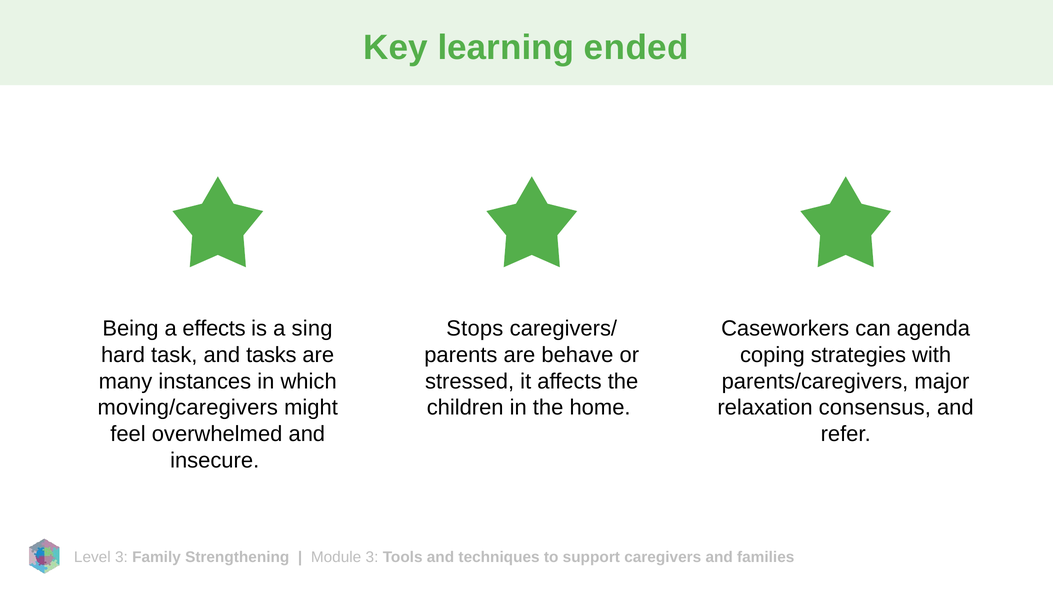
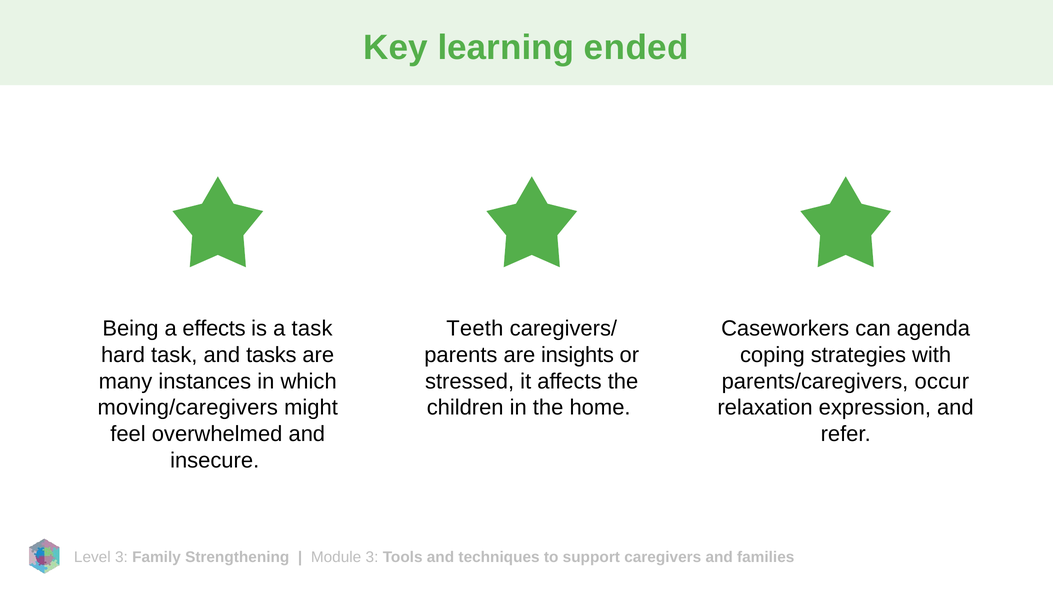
a sing: sing -> task
Stops: Stops -> Teeth
behave: behave -> insights
major: major -> occur
consensus: consensus -> expression
